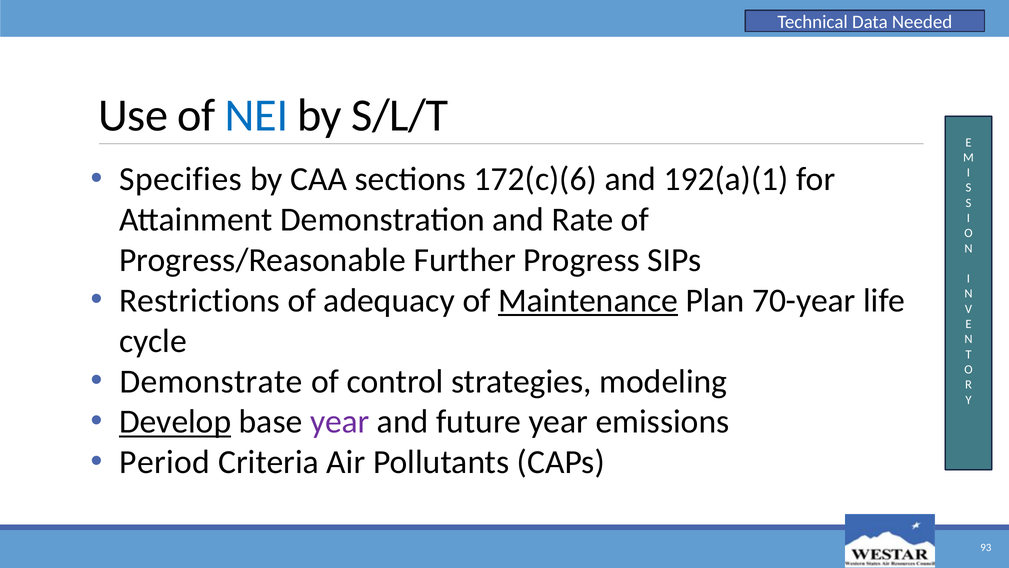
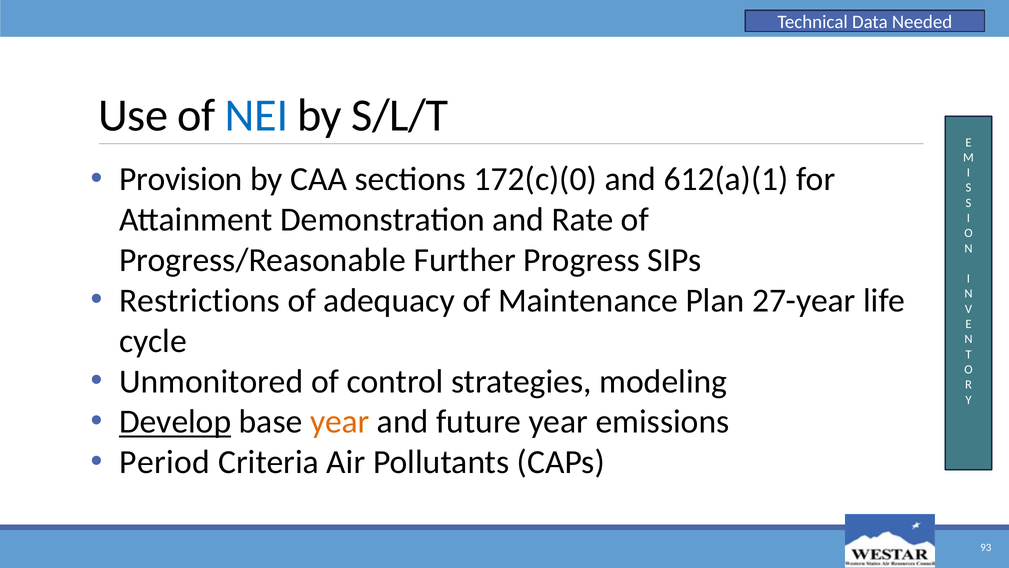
Specifies: Specifies -> Provision
172(c)(6: 172(c)(6 -> 172(c)(0
192(a)(1: 192(a)(1 -> 612(a)(1
Maintenance underline: present -> none
70-year: 70-year -> 27-year
Demonstrate: Demonstrate -> Unmonitored
year at (340, 421) colour: purple -> orange
